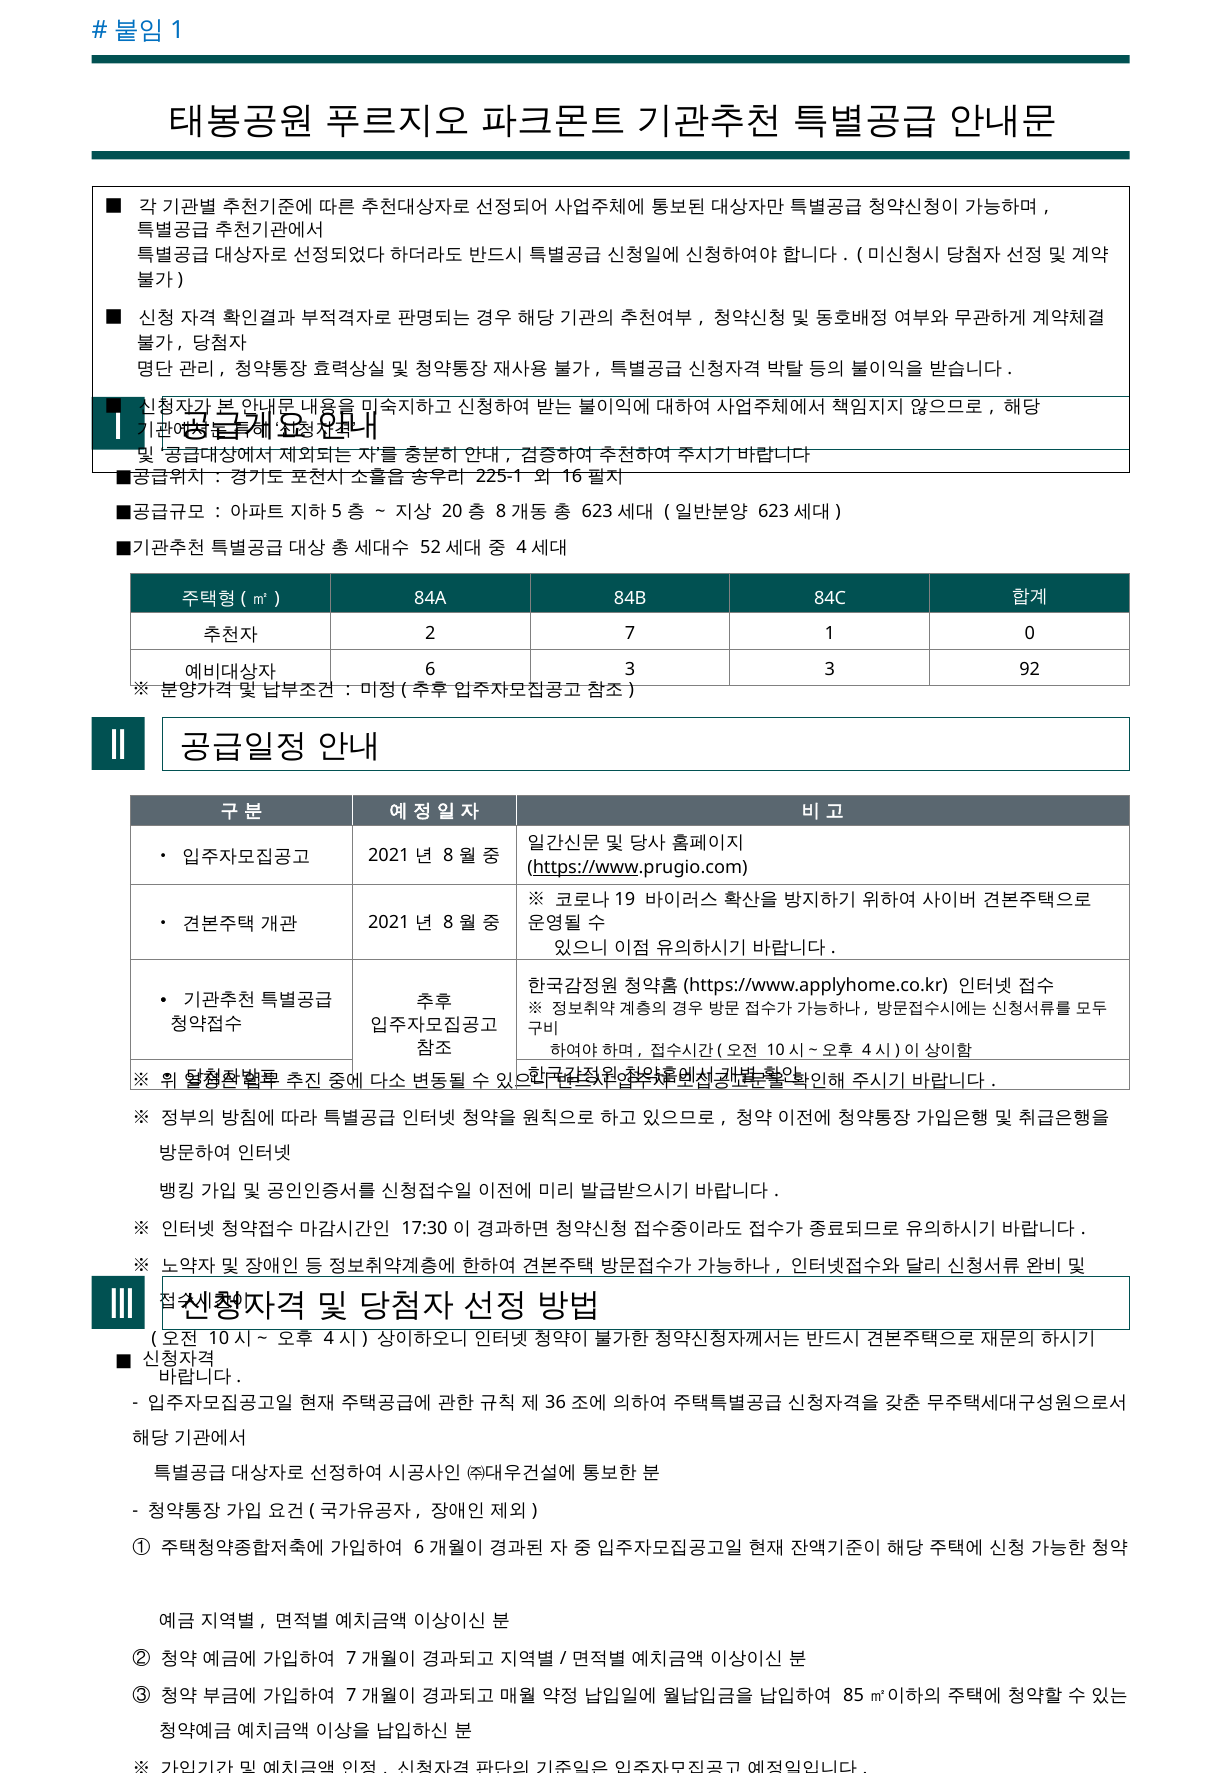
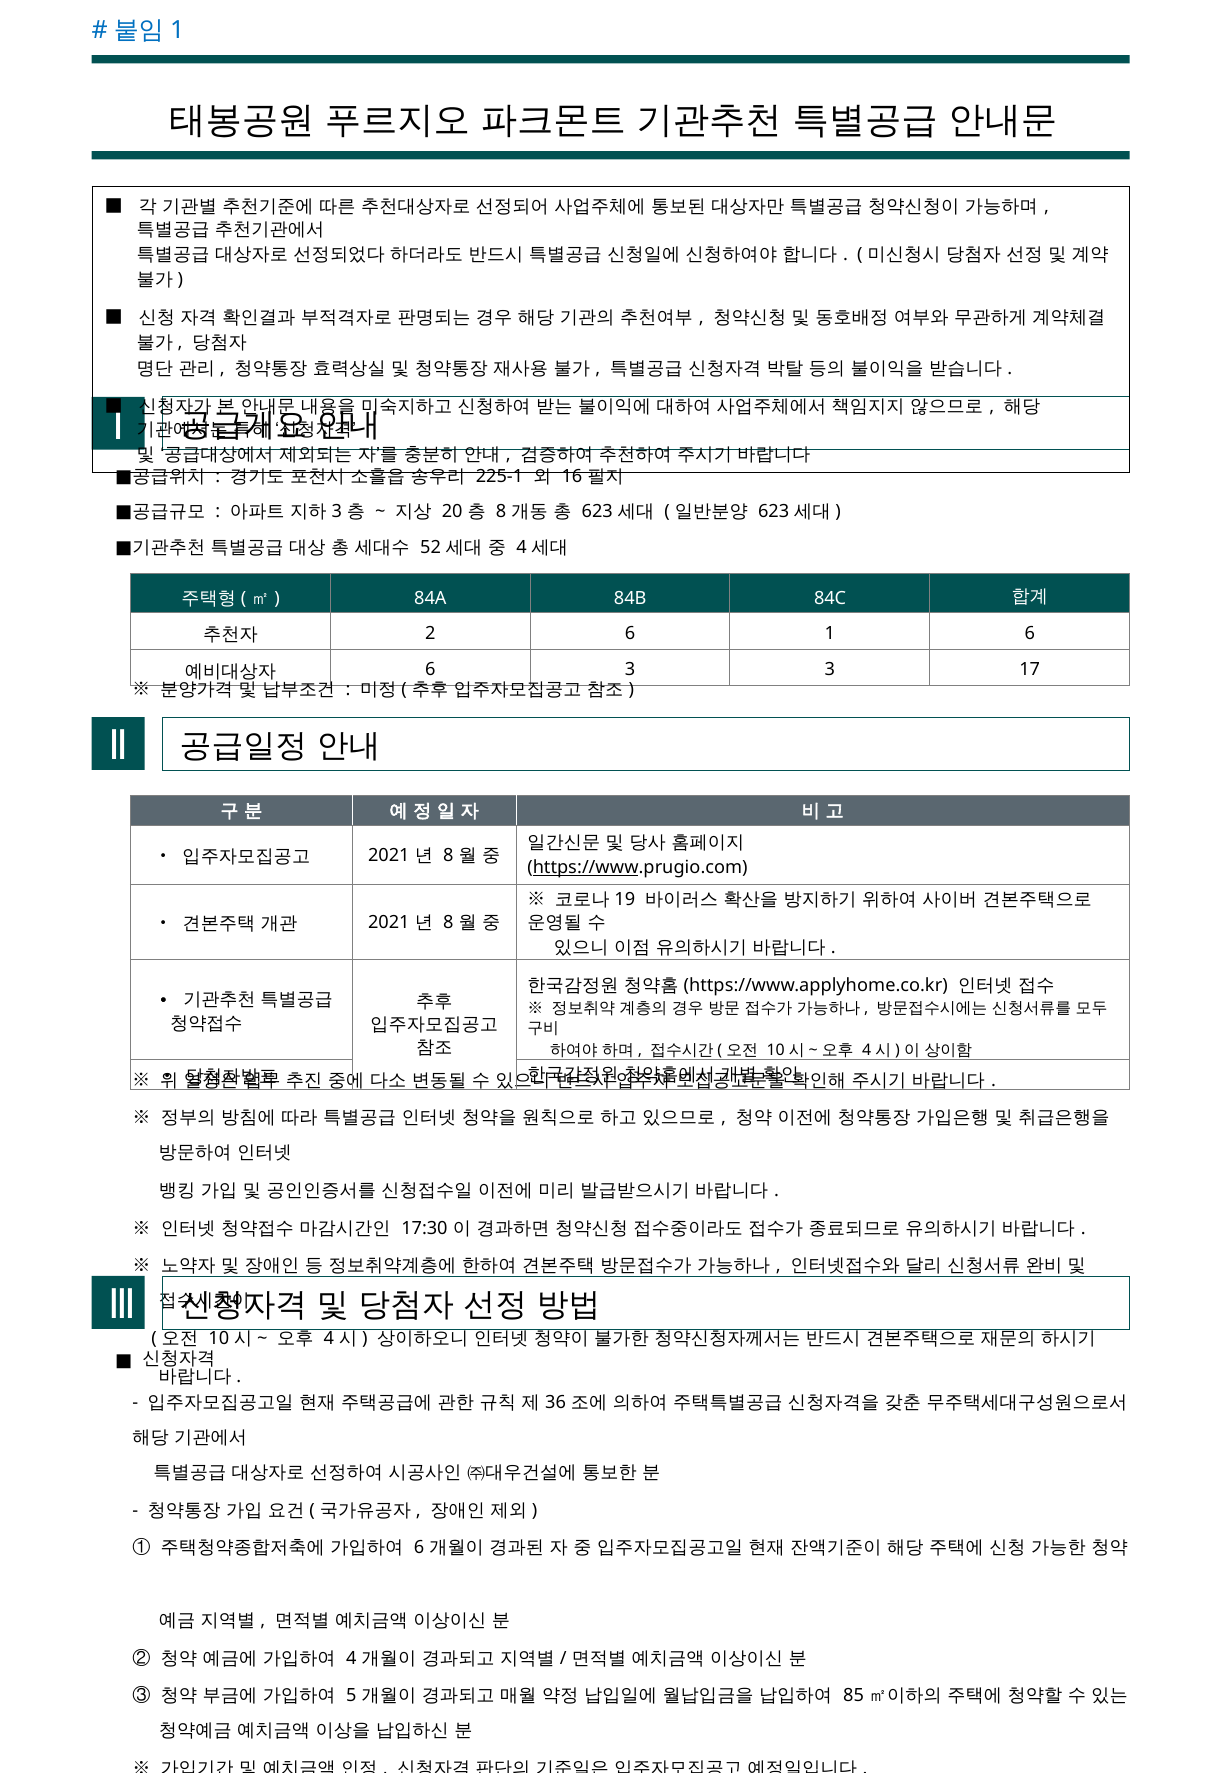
5 at (337, 512): 5 -> 3
2 7: 7 -> 6
1 0: 0 -> 6
92: 92 -> 17
7 at (351, 1659): 7 -> 4
7 at (351, 1697): 7 -> 5
